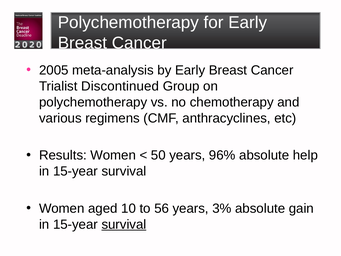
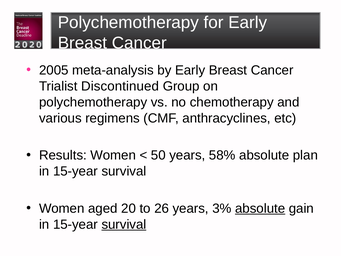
96%: 96% -> 58%
help: help -> plan
10: 10 -> 20
56: 56 -> 26
absolute at (260, 208) underline: none -> present
